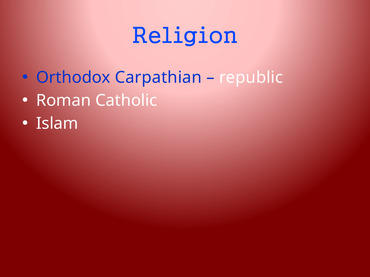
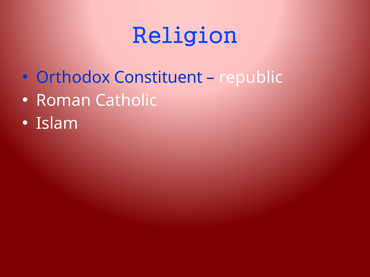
Carpathian: Carpathian -> Constituent
